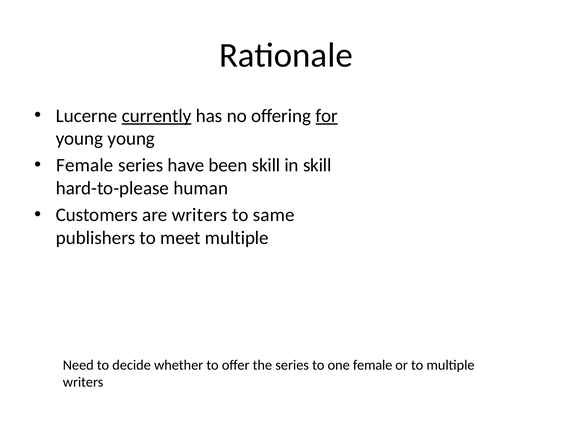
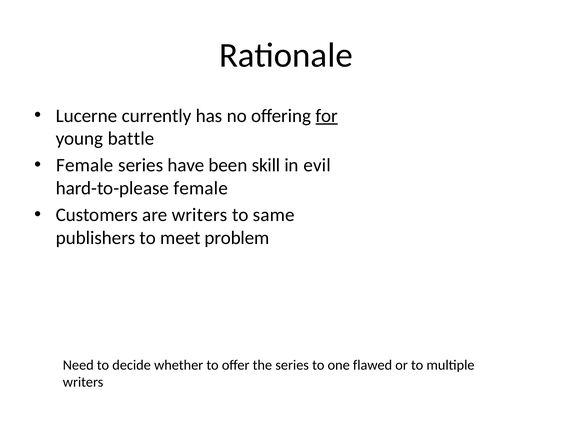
currently underline: present -> none
young young: young -> battle
in skill: skill -> evil
hard-to-please human: human -> female
meet multiple: multiple -> problem
one female: female -> flawed
